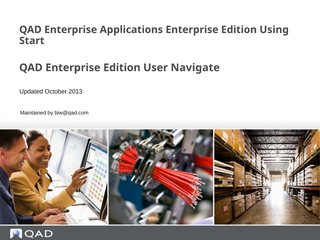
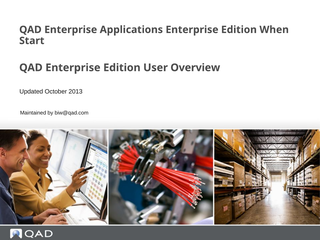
Using: Using -> When
Navigate: Navigate -> Overview
